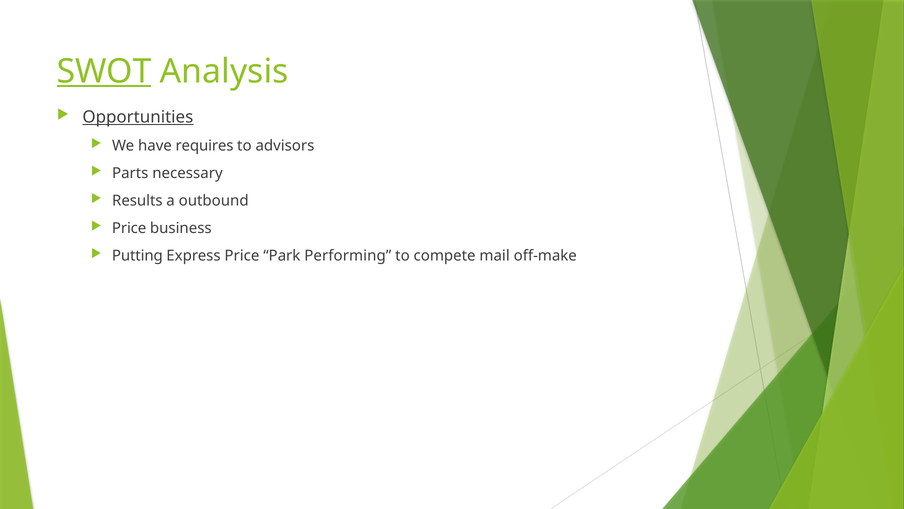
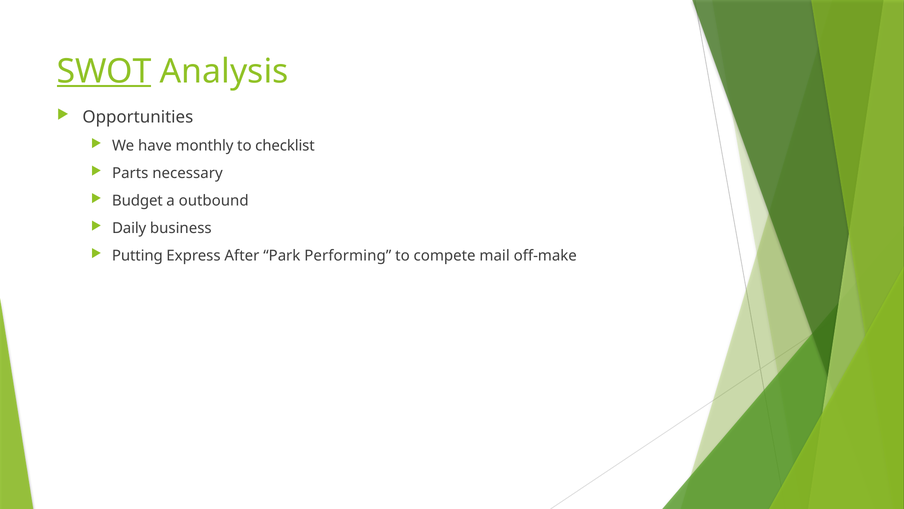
Opportunities underline: present -> none
requires: requires -> monthly
advisors: advisors -> checklist
Results: Results -> Budget
Price at (129, 228): Price -> Daily
Express Price: Price -> After
